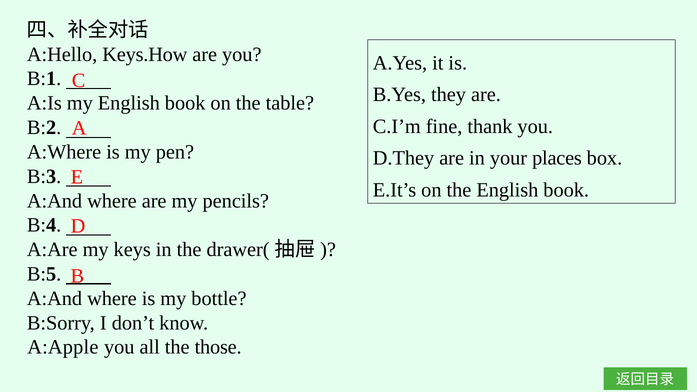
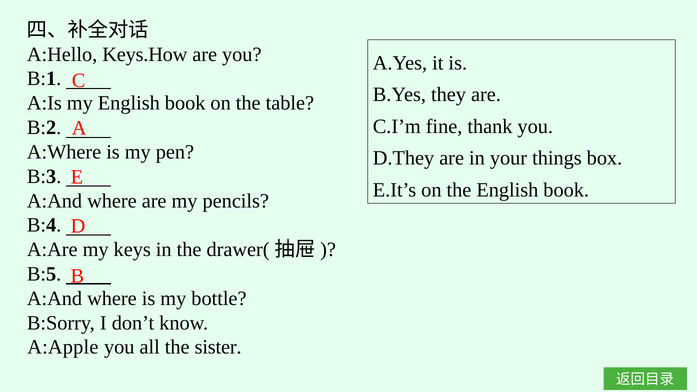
places: places -> things
those: those -> sister
